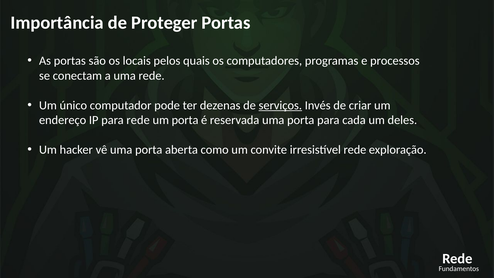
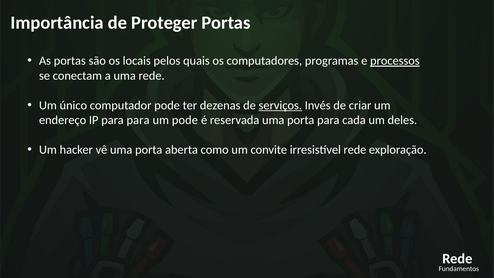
processos underline: none -> present
para rede: rede -> para
um porta: porta -> pode
